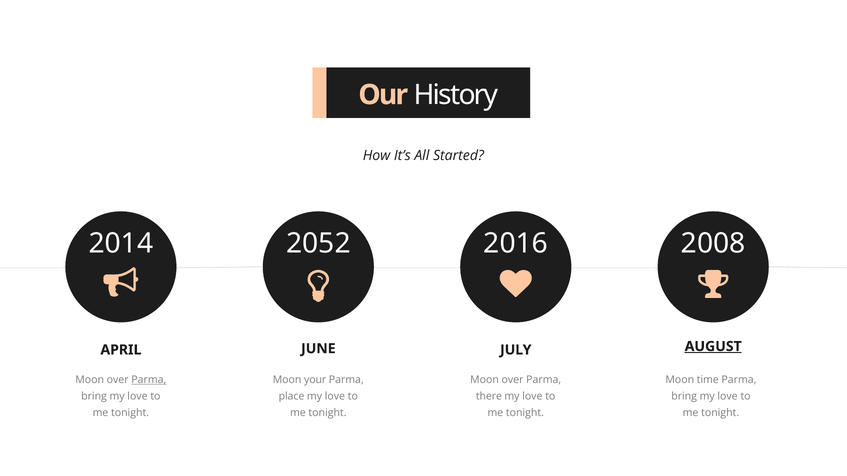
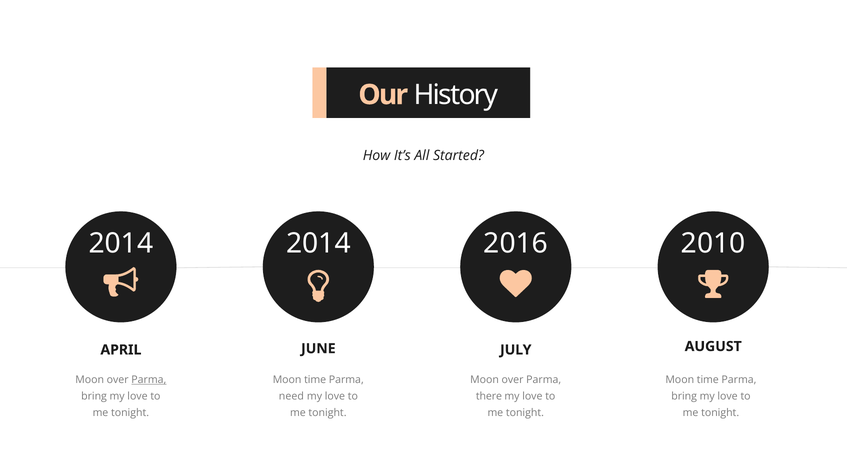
2014 2052: 2052 -> 2014
2008: 2008 -> 2010
AUGUST underline: present -> none
your at (315, 380): your -> time
place: place -> need
